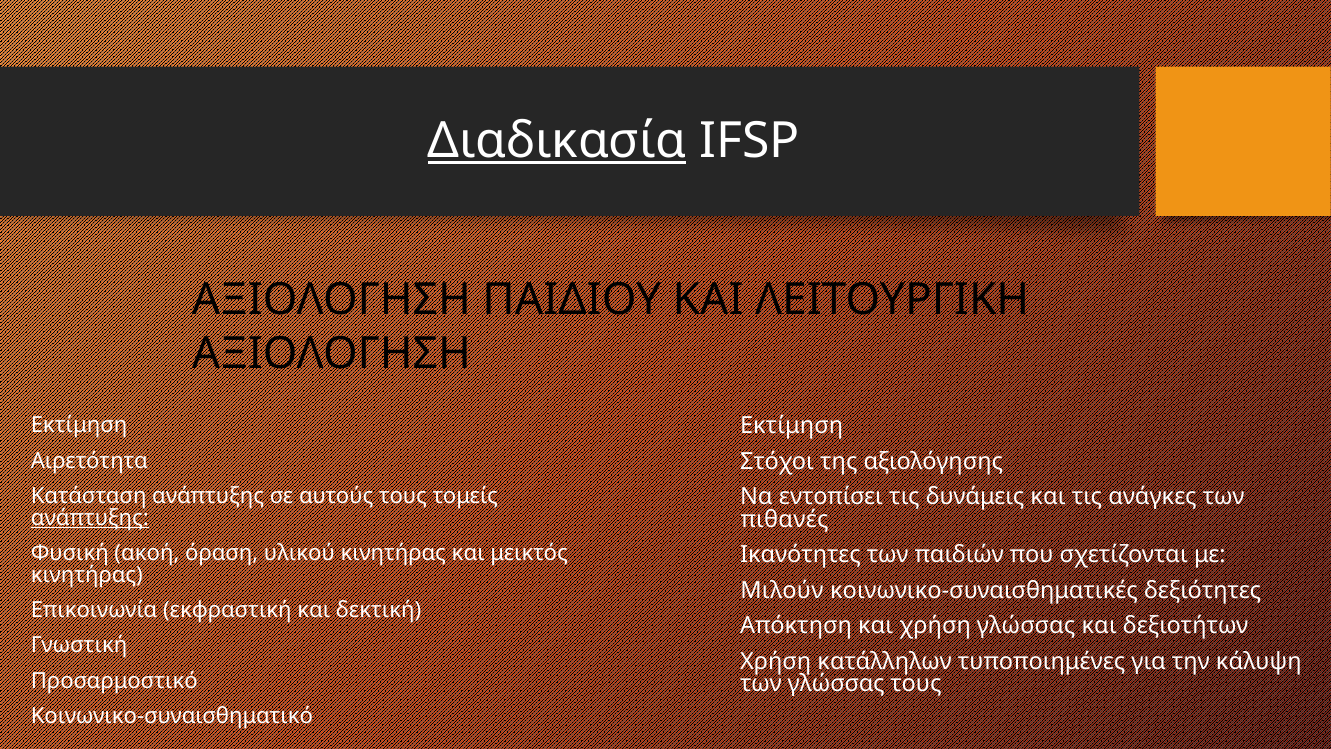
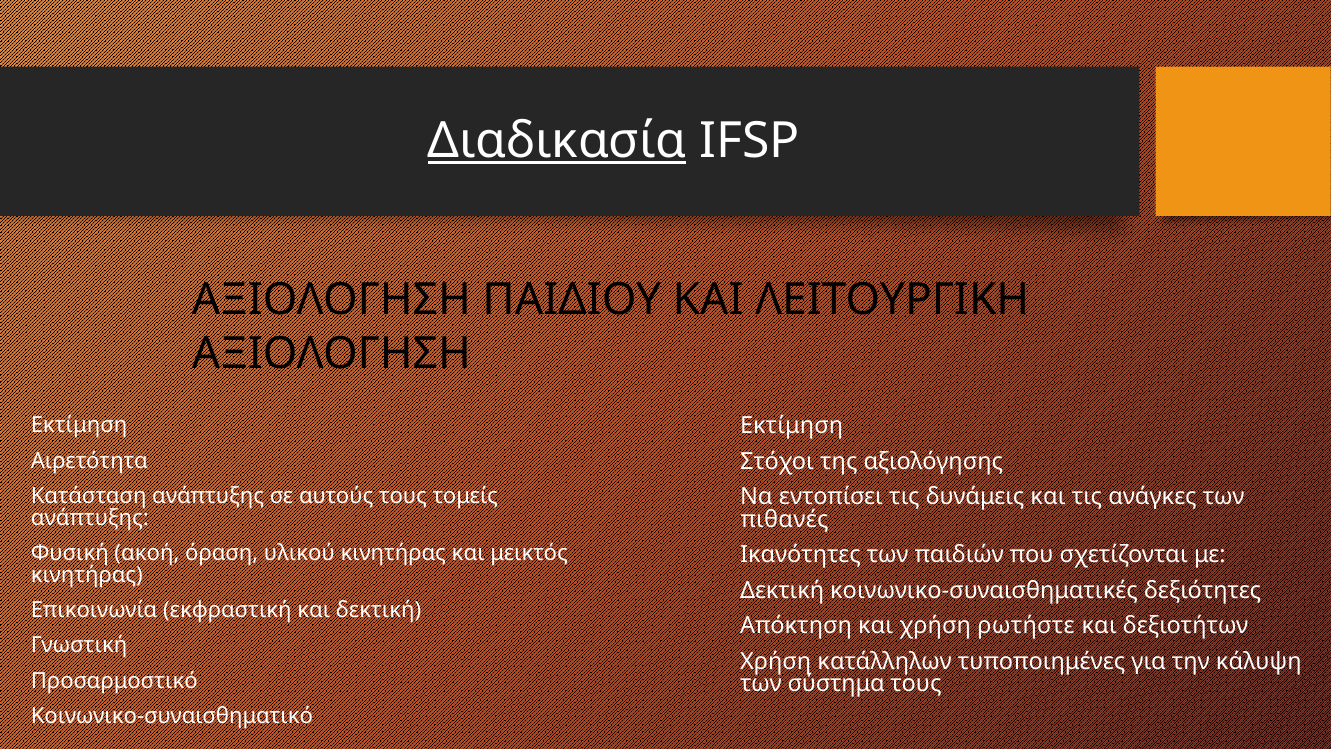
ανάπτυξης at (90, 518) underline: present -> none
Μιλούν at (782, 590): Μιλούν -> Δεκτική
χρήση γλώσσας: γλώσσας -> ρωτήστε
των γλώσσας: γλώσσας -> σύστημα
